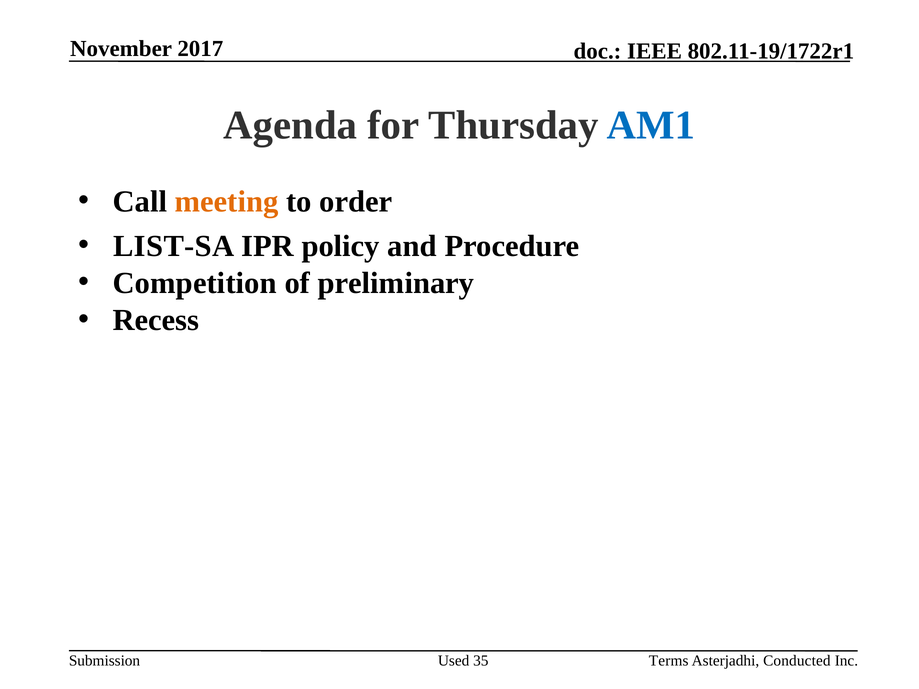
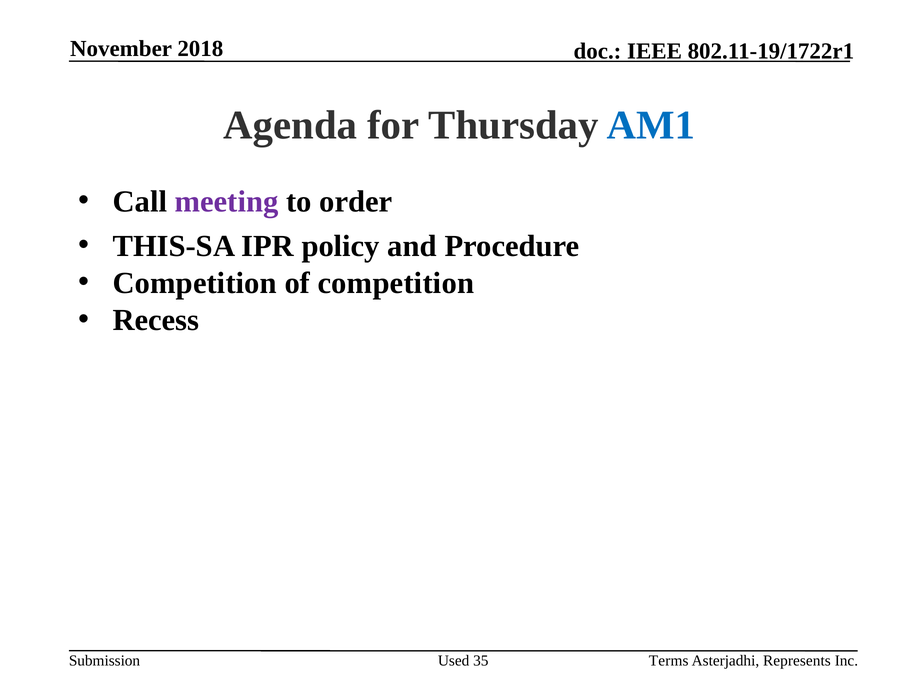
2017: 2017 -> 2018
meeting colour: orange -> purple
LIST-SA: LIST-SA -> THIS-SA
of preliminary: preliminary -> competition
Conducted: Conducted -> Represents
